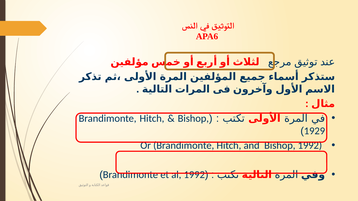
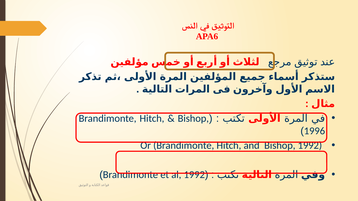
1929: 1929 -> 1996
